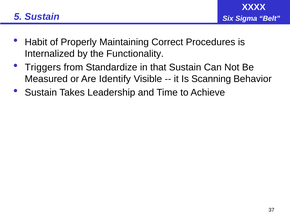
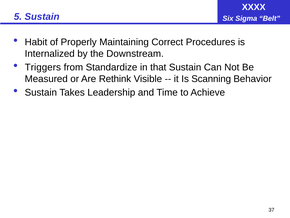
Functionality: Functionality -> Downstream
Identify: Identify -> Rethink
